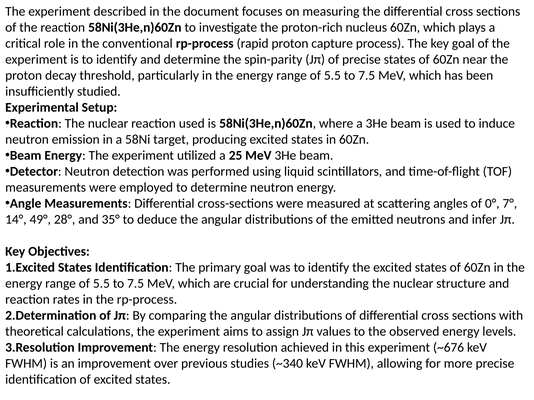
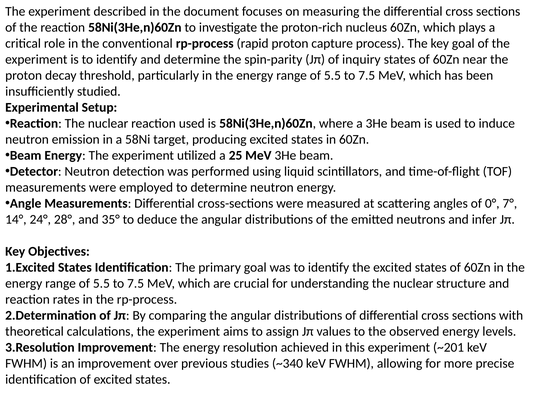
of precise: precise -> inquiry
49°: 49° -> 24°
~676: ~676 -> ~201
